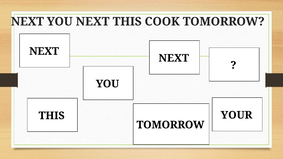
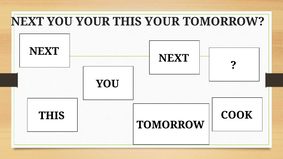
NEXT at (93, 22): NEXT -> YOUR
THIS COOK: COOK -> YOUR
YOUR: YOUR -> COOK
